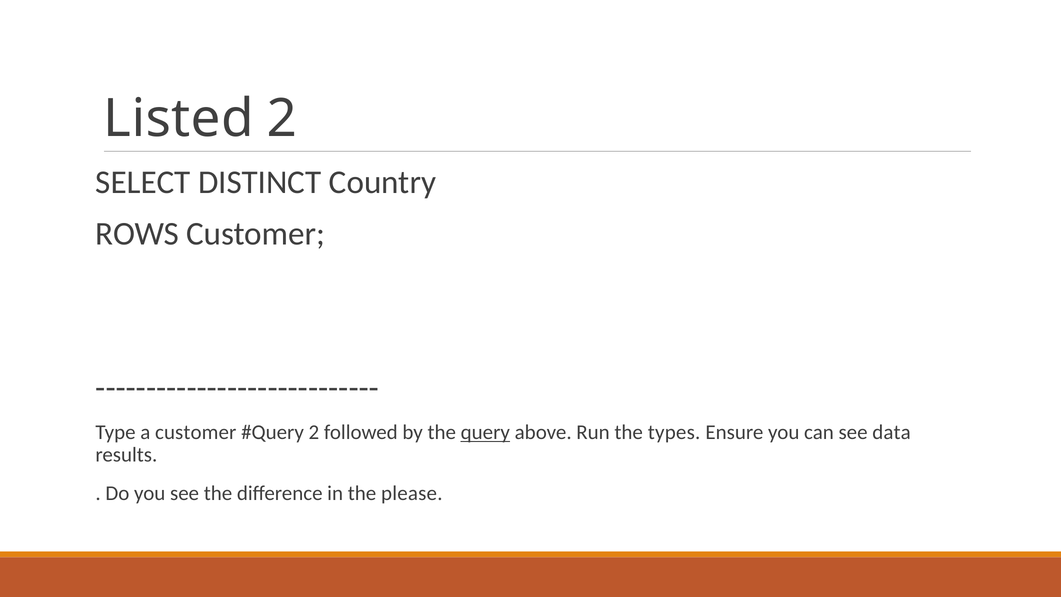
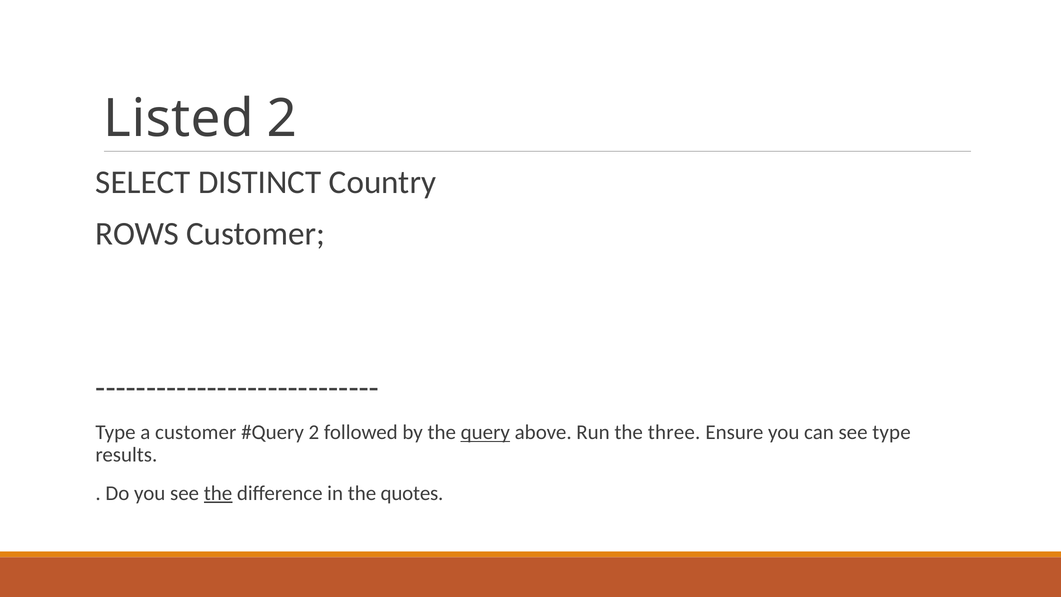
types: types -> three
see data: data -> type
the at (218, 493) underline: none -> present
please: please -> quotes
